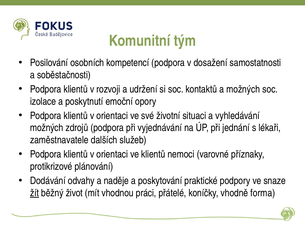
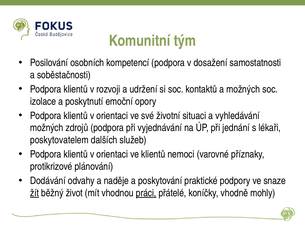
zaměstnavatele: zaměstnavatele -> poskytovatelem
práci underline: none -> present
forma: forma -> mohly
